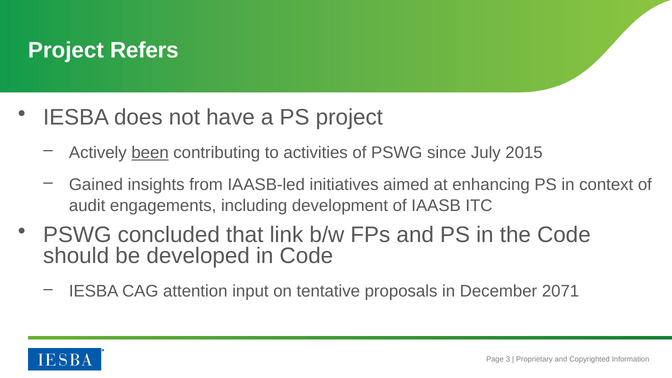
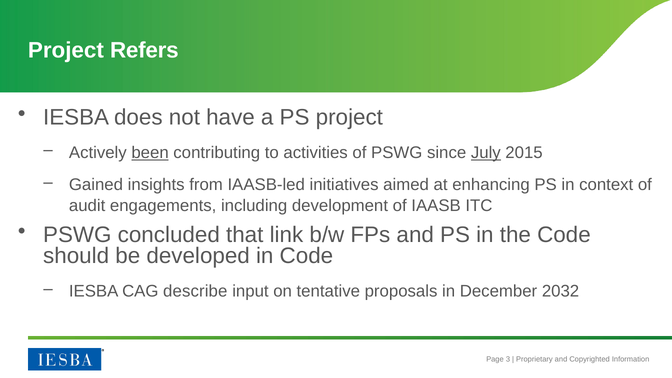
July underline: none -> present
attention: attention -> describe
2071: 2071 -> 2032
